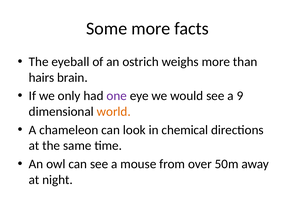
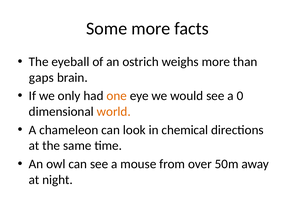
hairs: hairs -> gaps
one colour: purple -> orange
9: 9 -> 0
